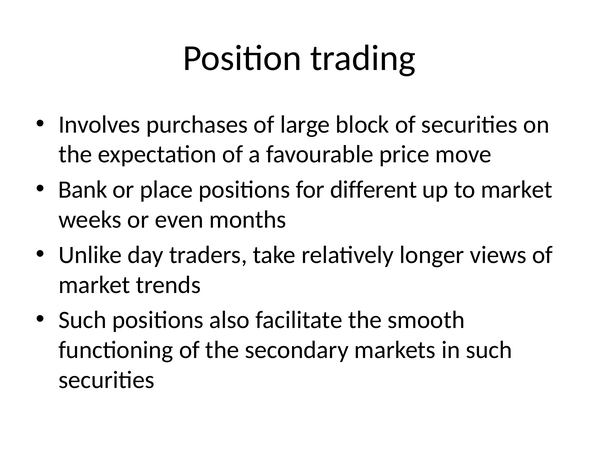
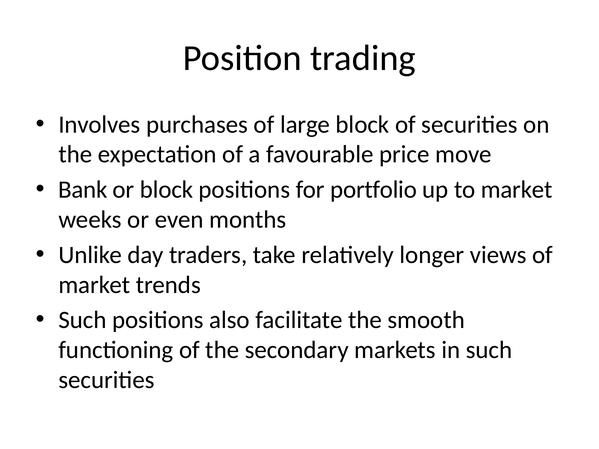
or place: place -> block
different: different -> portfolio
